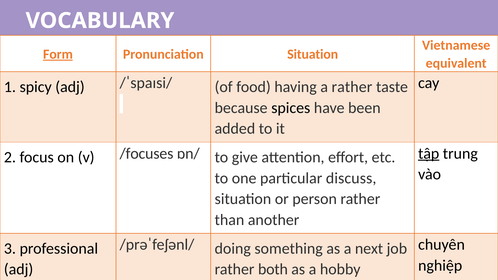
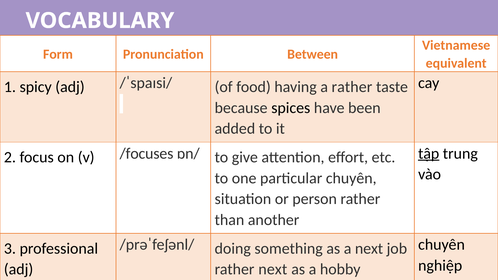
Form underline: present -> none
Pronunciation Situation: Situation -> Between
particular discuss: discuss -> chuyên
rather both: both -> next
